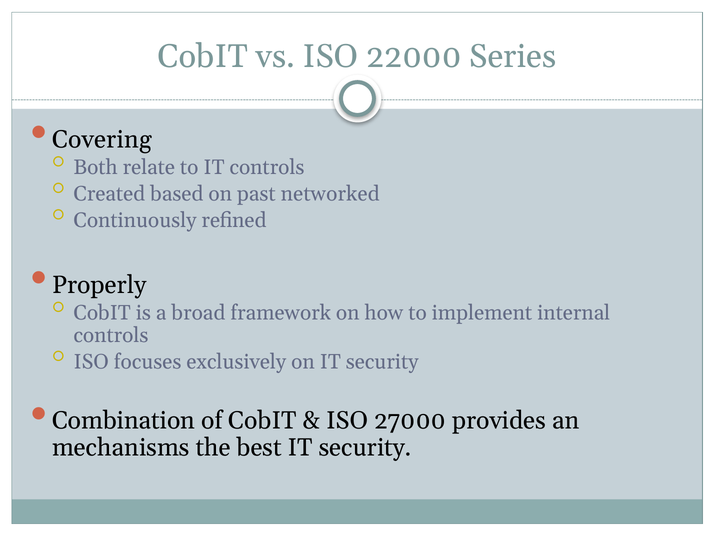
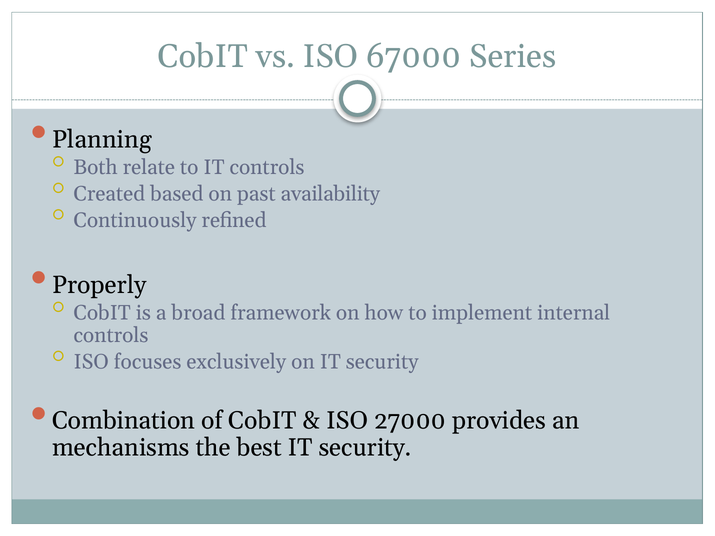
22000: 22000 -> 67000
Covering: Covering -> Planning
networked: networked -> availability
